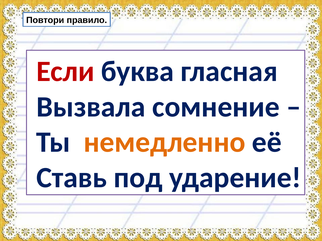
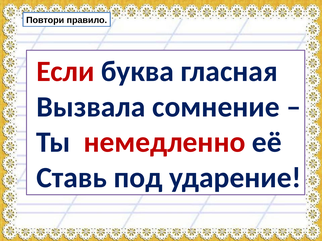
немедленно colour: orange -> red
